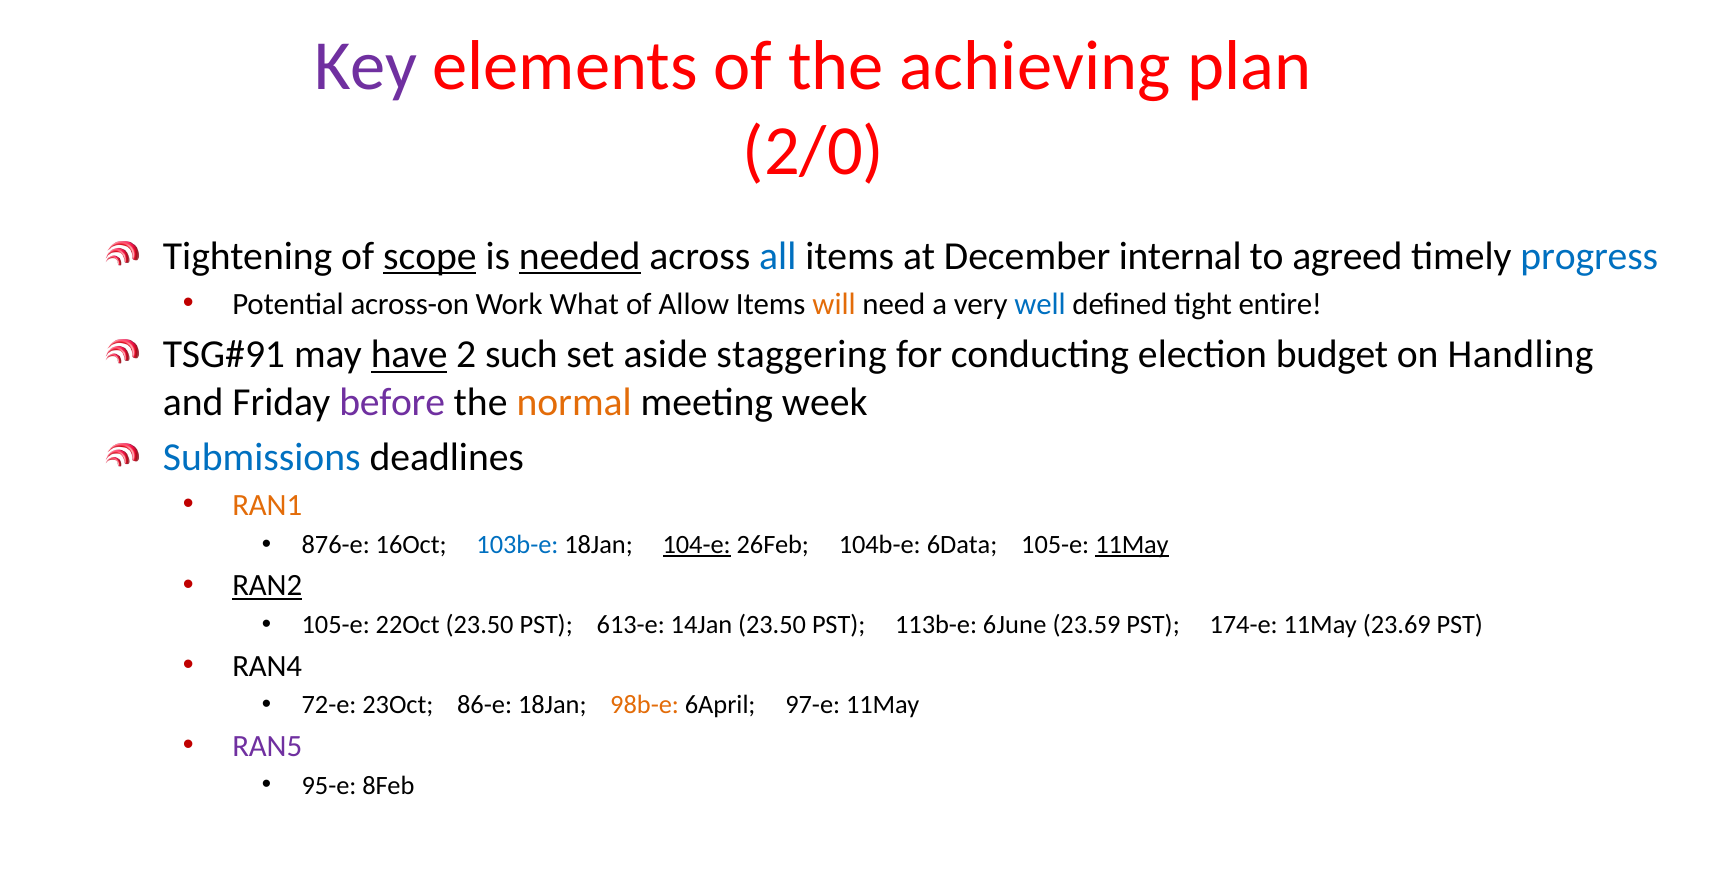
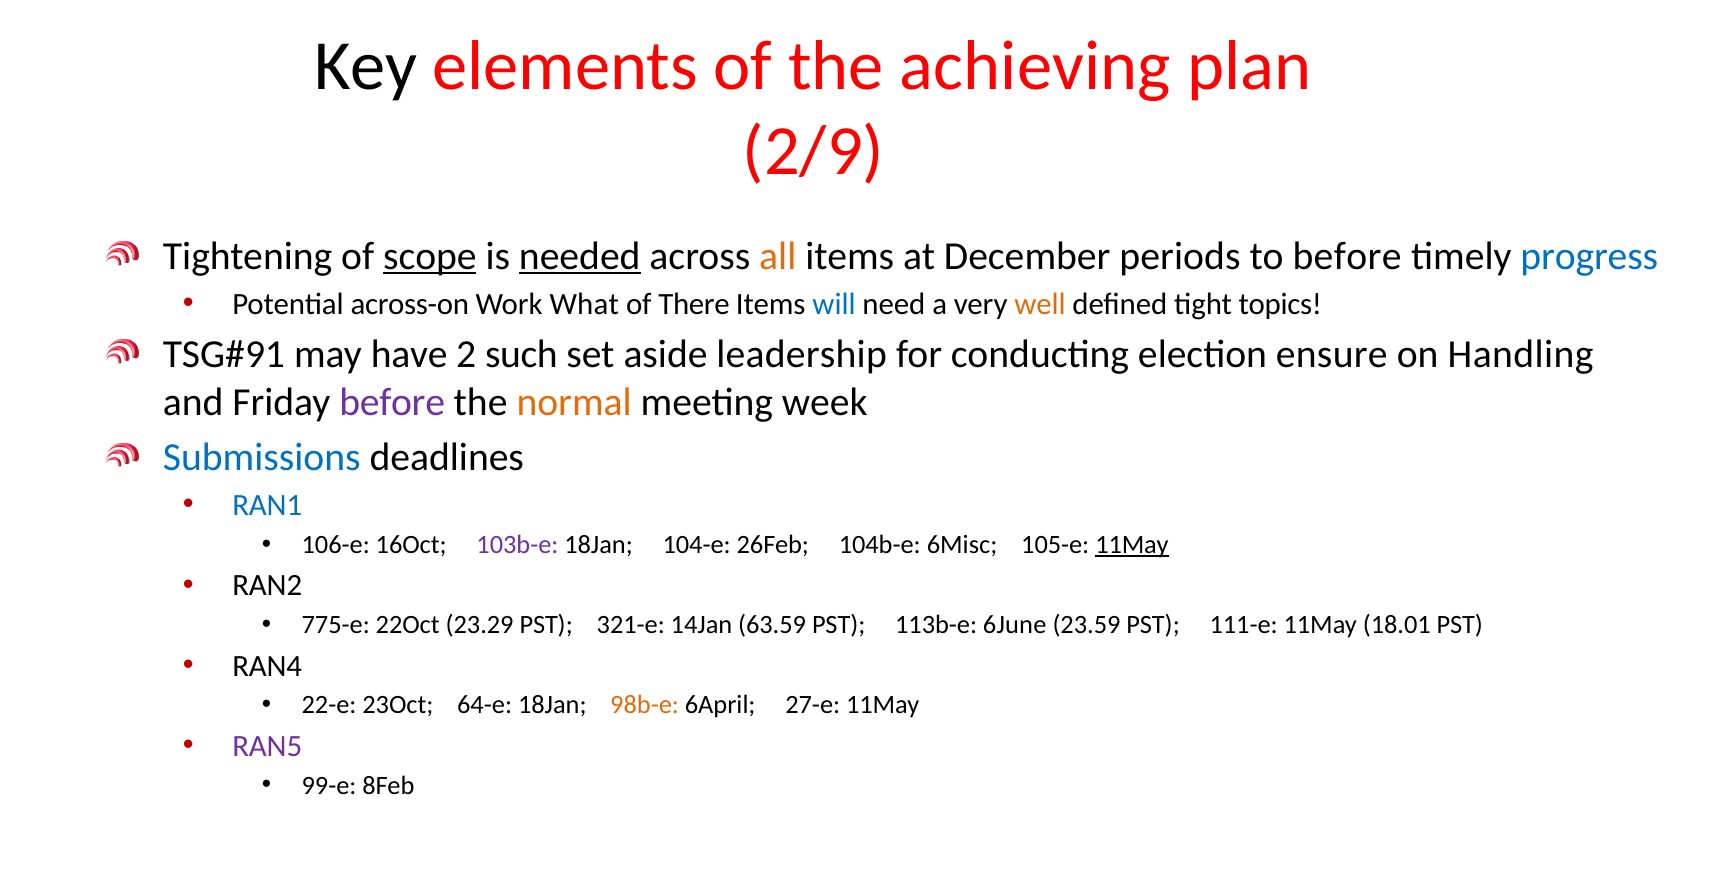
Key colour: purple -> black
2/0: 2/0 -> 2/9
all colour: blue -> orange
internal: internal -> periods
to agreed: agreed -> before
Allow: Allow -> There
will colour: orange -> blue
well colour: blue -> orange
entire: entire -> topics
have underline: present -> none
staggering: staggering -> leadership
budget: budget -> ensure
RAN1 colour: orange -> blue
876-e: 876-e -> 106-e
103b-e colour: blue -> purple
104-e underline: present -> none
6Data: 6Data -> 6Misc
RAN2 underline: present -> none
105-e at (336, 625): 105-e -> 775-e
22Oct 23.50: 23.50 -> 23.29
613-e: 613-e -> 321-e
14Jan 23.50: 23.50 -> 63.59
174-e: 174-e -> 111-e
23.69: 23.69 -> 18.01
72-e: 72-e -> 22-e
86-e: 86-e -> 64-e
97-e: 97-e -> 27-e
95-e: 95-e -> 99-e
